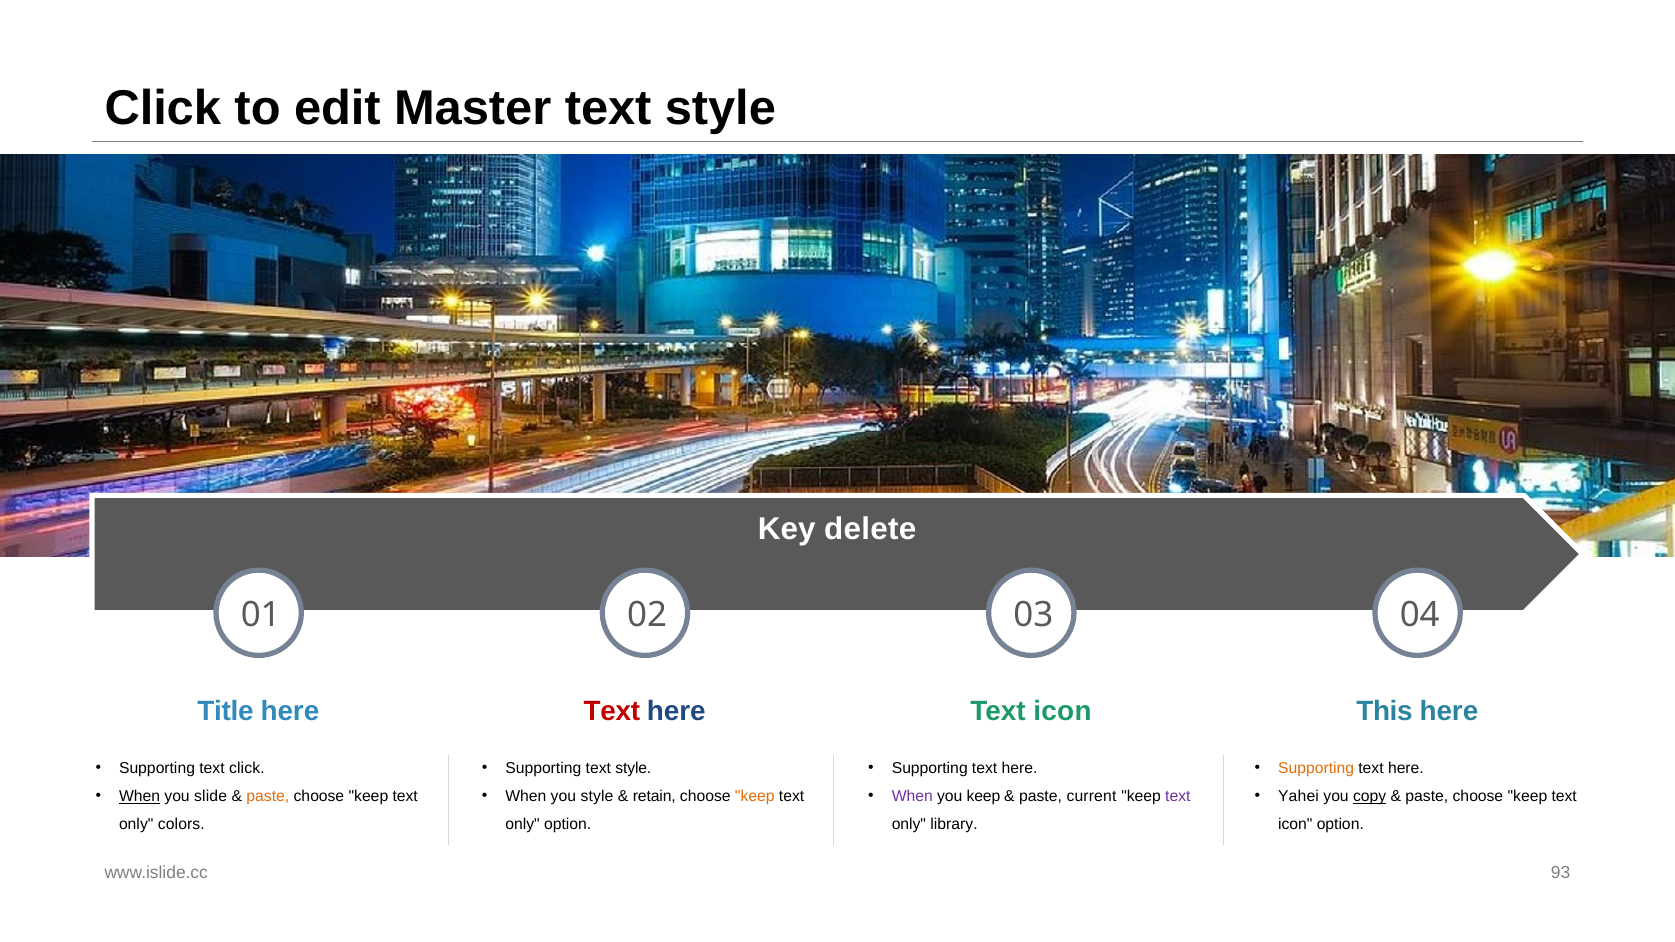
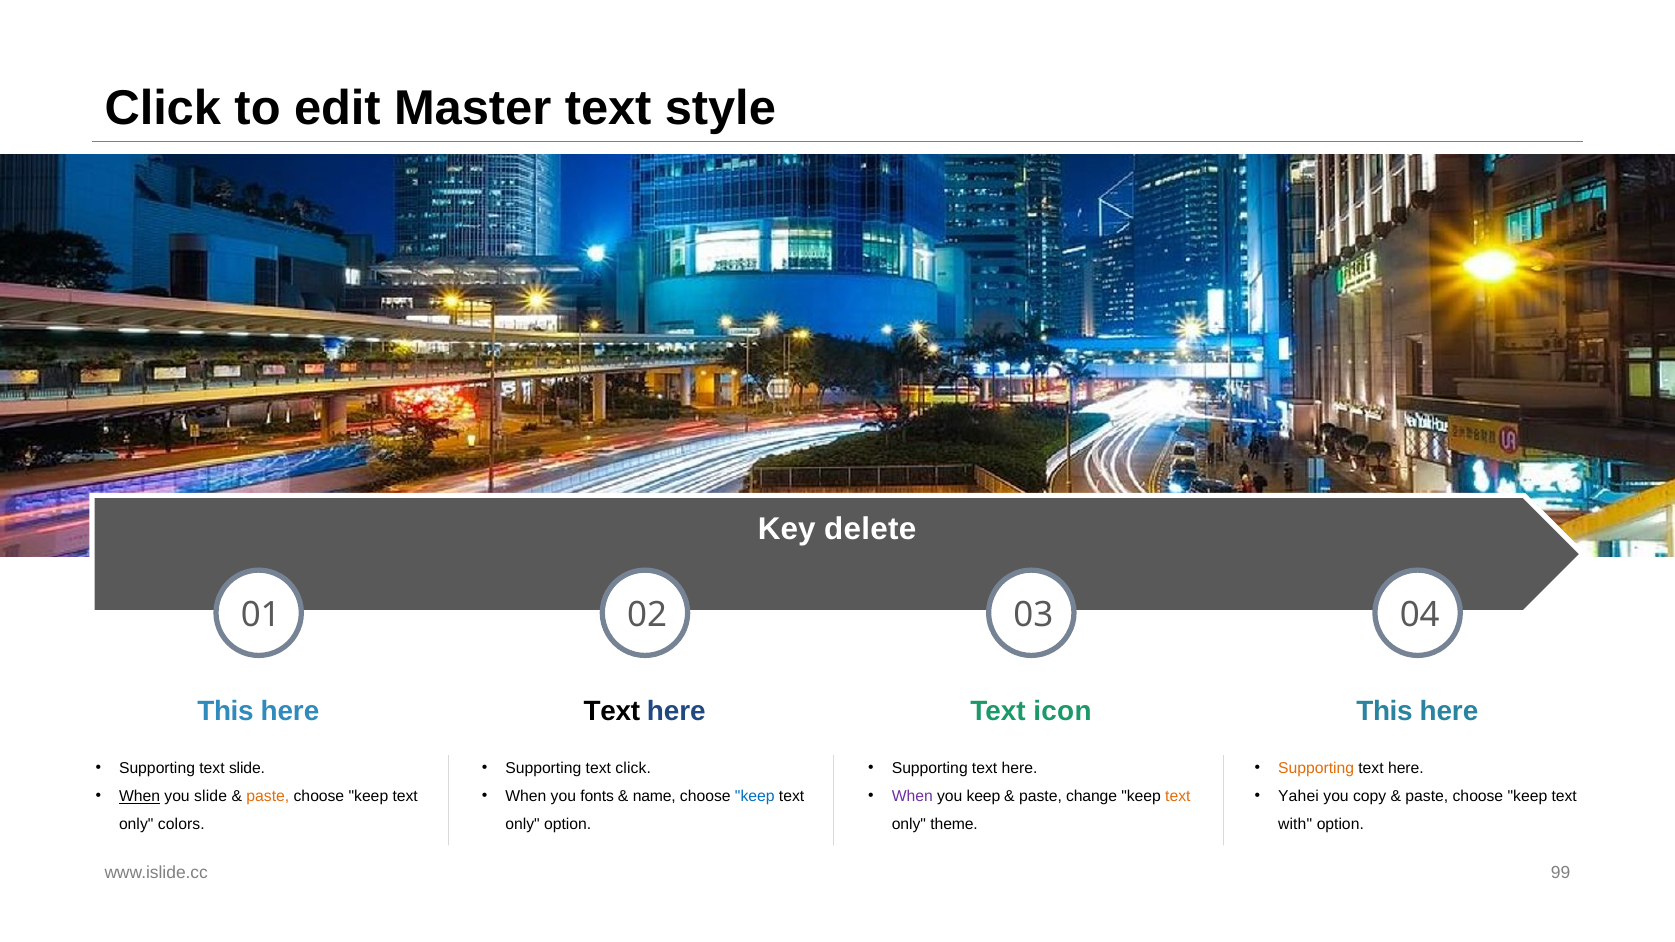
Title at (225, 711): Title -> This
Text at (612, 711) colour: red -> black
text click: click -> slide
Supporting text style: style -> click
you style: style -> fonts
retain: retain -> name
keep at (755, 797) colour: orange -> blue
current: current -> change
text at (1178, 797) colour: purple -> orange
copy underline: present -> none
library: library -> theme
icon at (1295, 825): icon -> with
93: 93 -> 99
